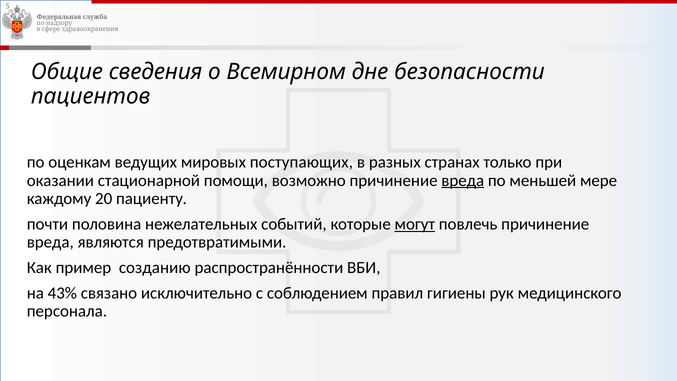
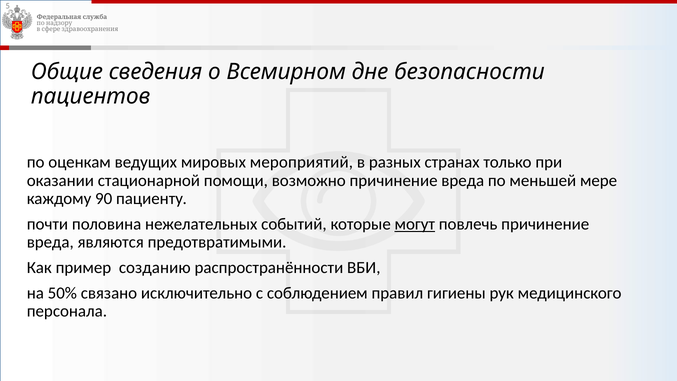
поступающих: поступающих -> мероприятий
вреда at (463, 180) underline: present -> none
20: 20 -> 90
43%: 43% -> 50%
